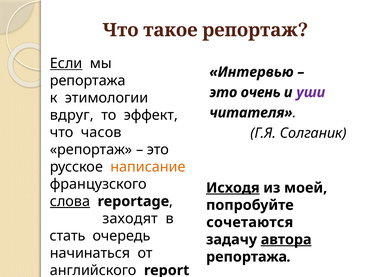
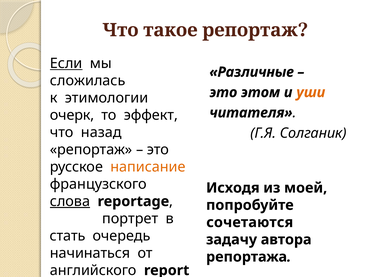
Интервью: Интервью -> Различные
репортажа at (88, 81): репортажа -> сложилась
очень: очень -> этом
уши colour: purple -> orange
вдруг: вдруг -> очерк
часов: часов -> назад
Исходя underline: present -> none
заходят: заходят -> портрет
автора underline: present -> none
